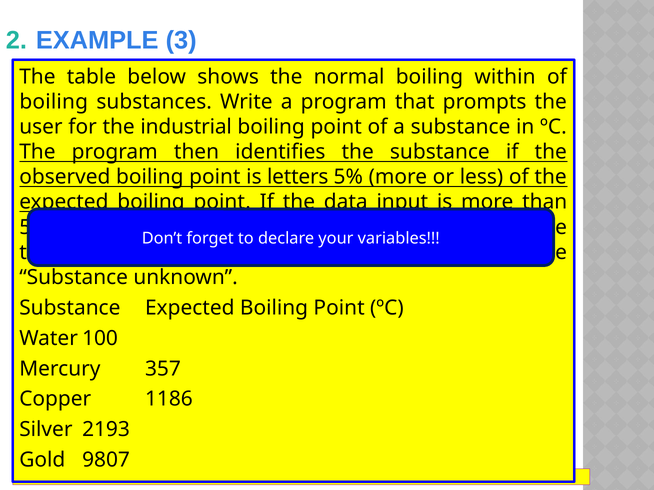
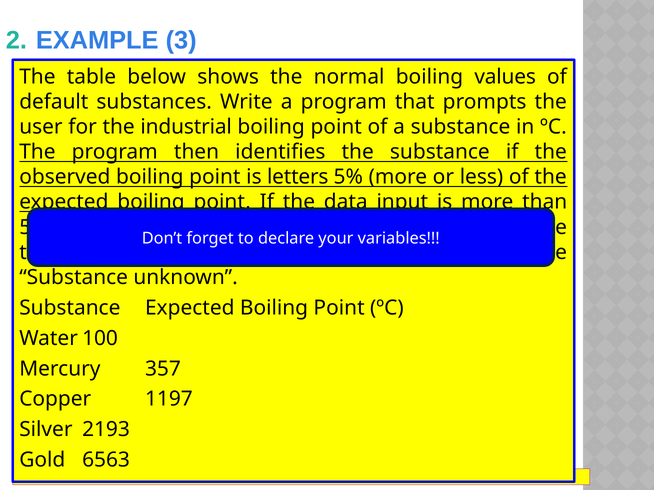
within: within -> values
boiling at (54, 102): boiling -> default
1186: 1186 -> 1197
9807: 9807 -> 6563
